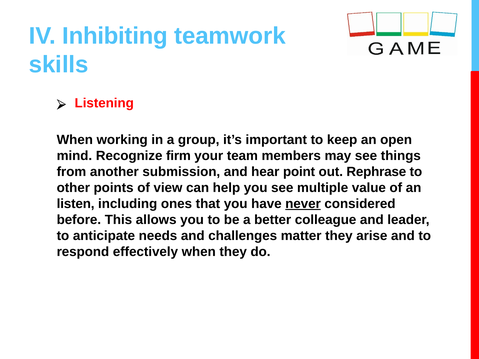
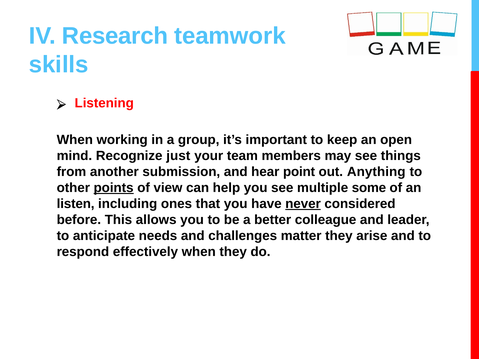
Inhibiting: Inhibiting -> Research
firm: firm -> just
Rephrase: Rephrase -> Anything
points underline: none -> present
value: value -> some
